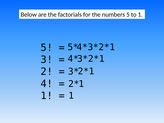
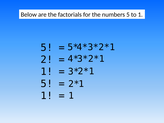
3: 3 -> 2
2 at (47, 72): 2 -> 1
4 at (47, 84): 4 -> 5
